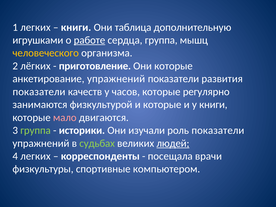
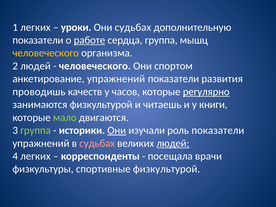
книги at (76, 27): книги -> уроки
Они таблица: таблица -> судьбах
игрушками at (38, 40): игрушками -> показатели
2 лёгких: лёгких -> людей
приготовление at (95, 66): приготовление -> человеческого
Они которые: которые -> спортом
показатели at (39, 92): показатели -> проводишь
регулярно underline: none -> present
и которые: которые -> читаешь
мало colour: pink -> light green
Они at (117, 130) underline: none -> present
судьбах at (97, 143) colour: light green -> pink
спортивные компьютером: компьютером -> физкультурой
